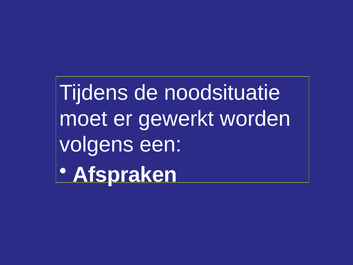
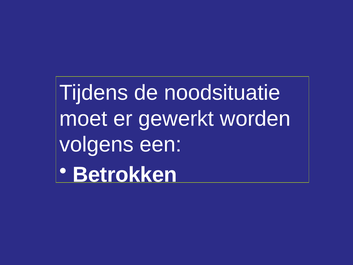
Afspraken: Afspraken -> Betrokken
